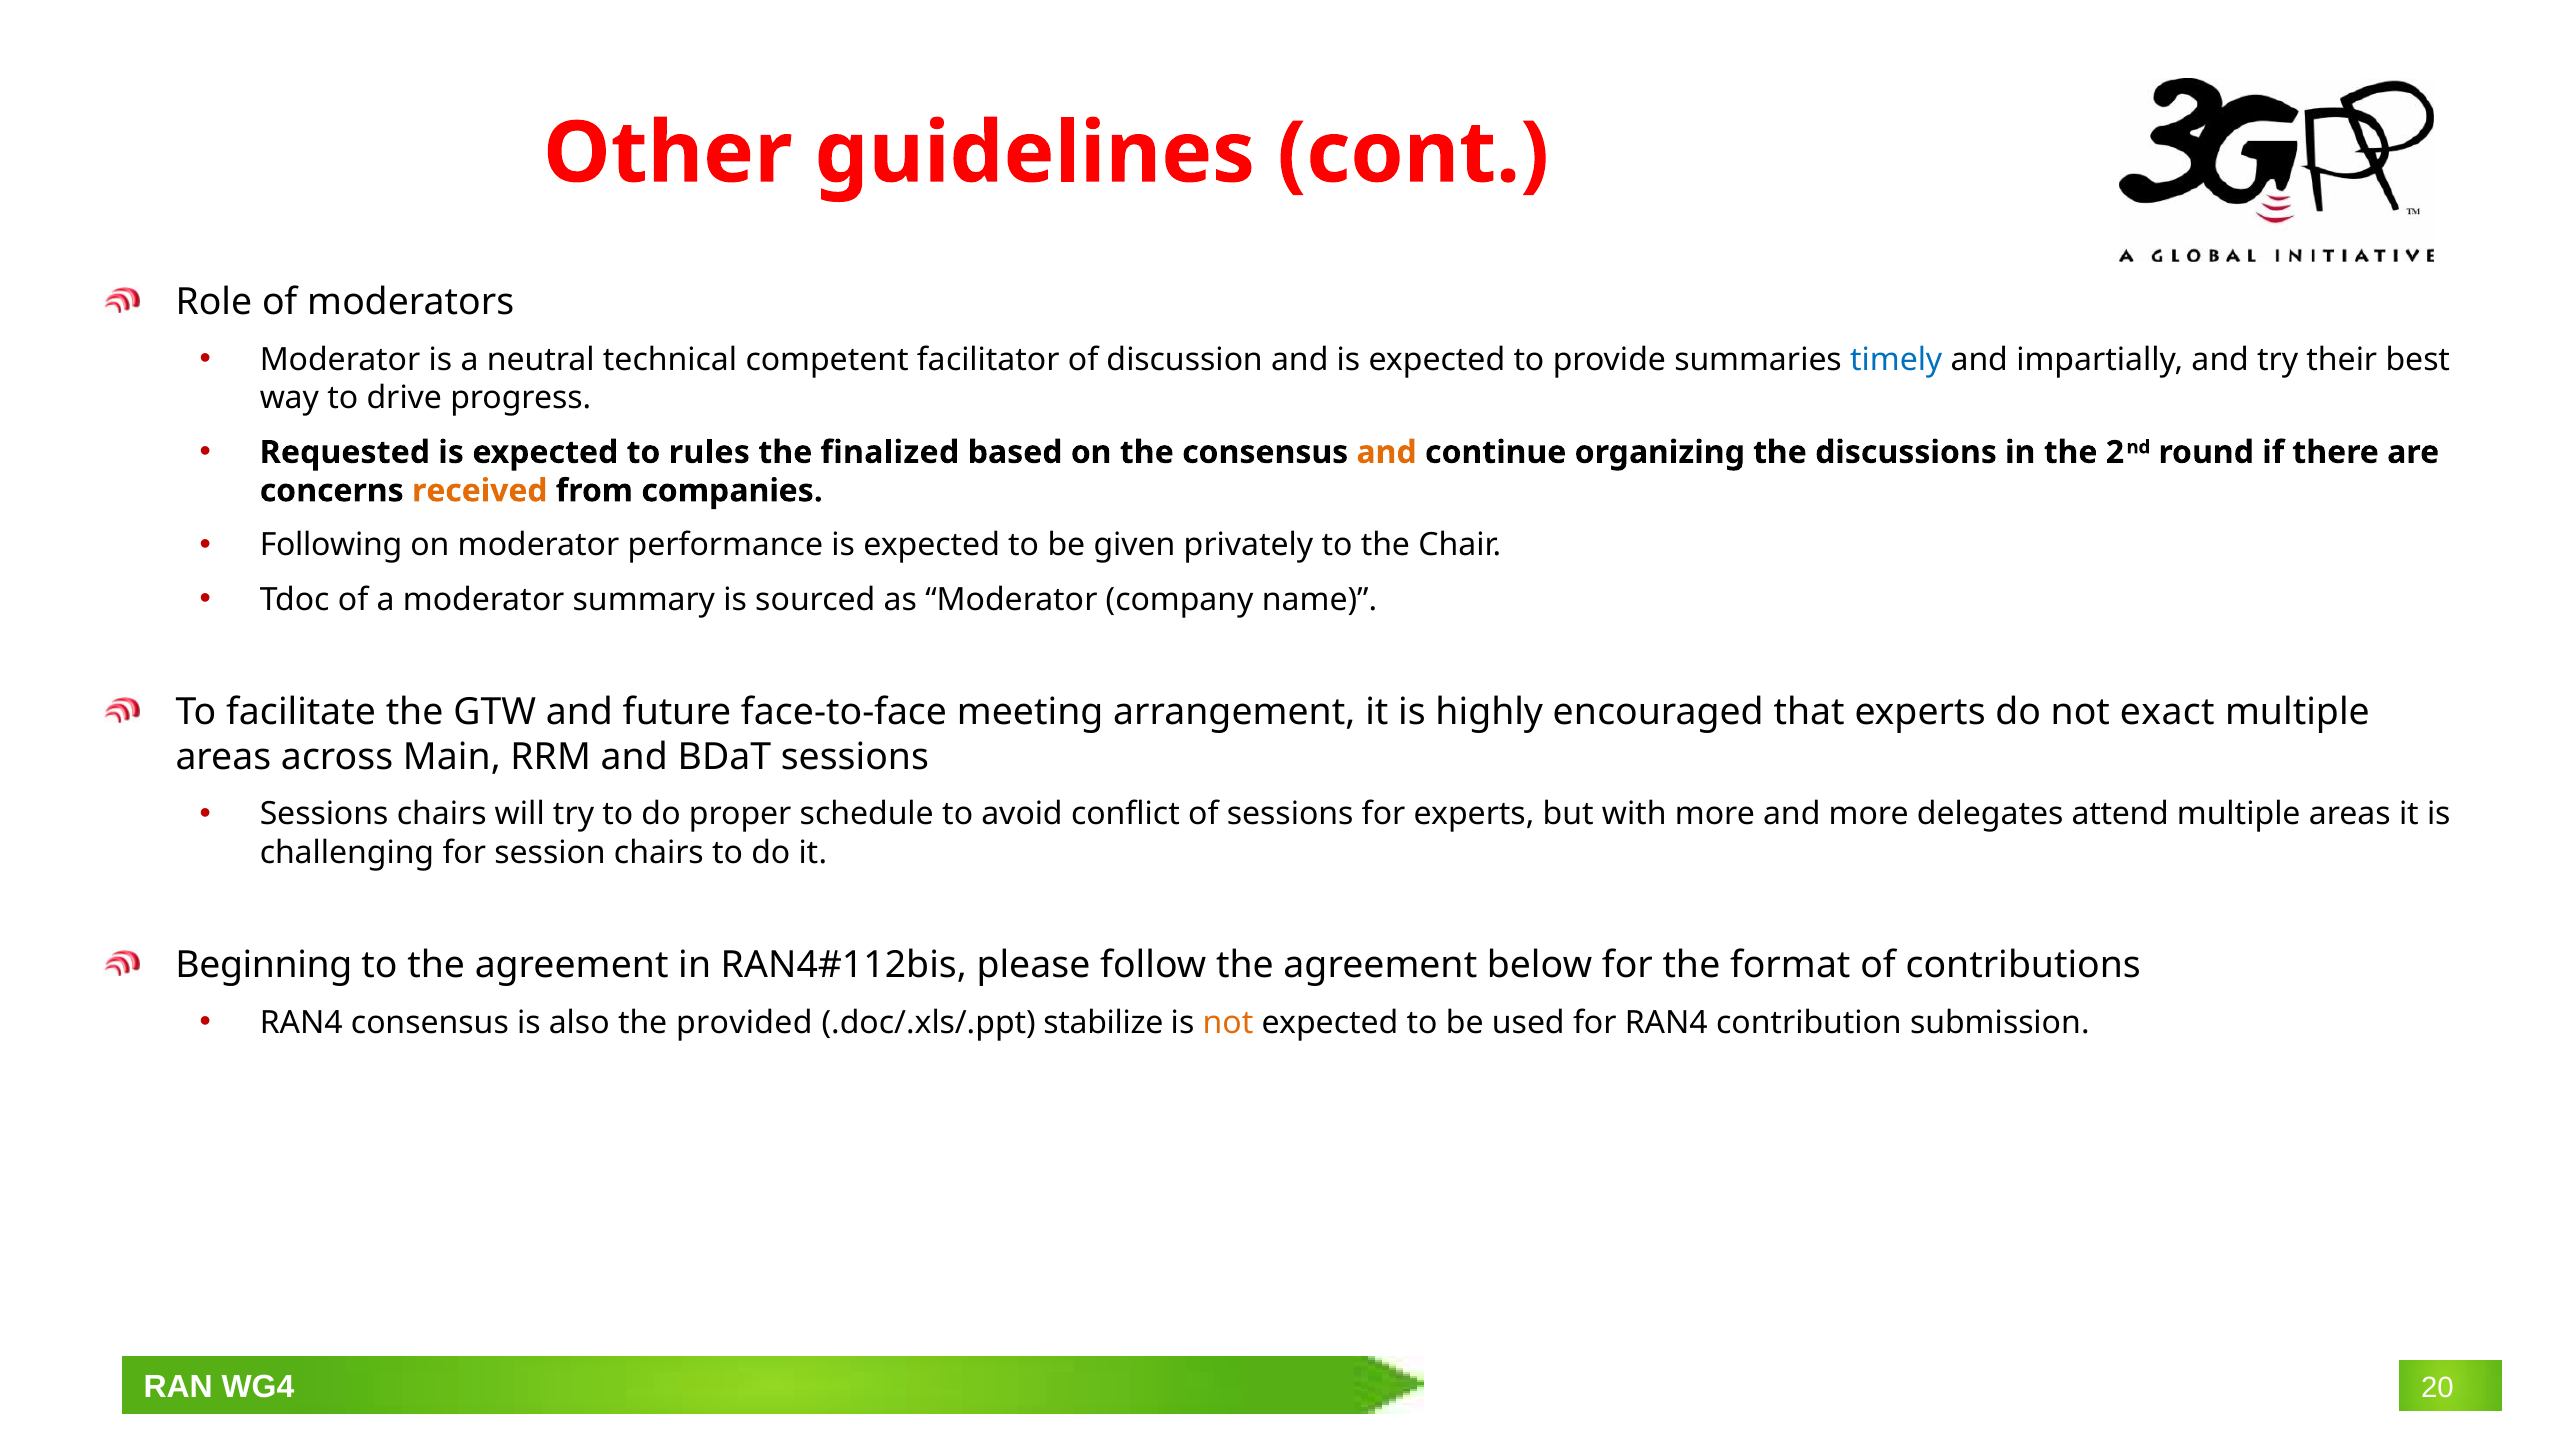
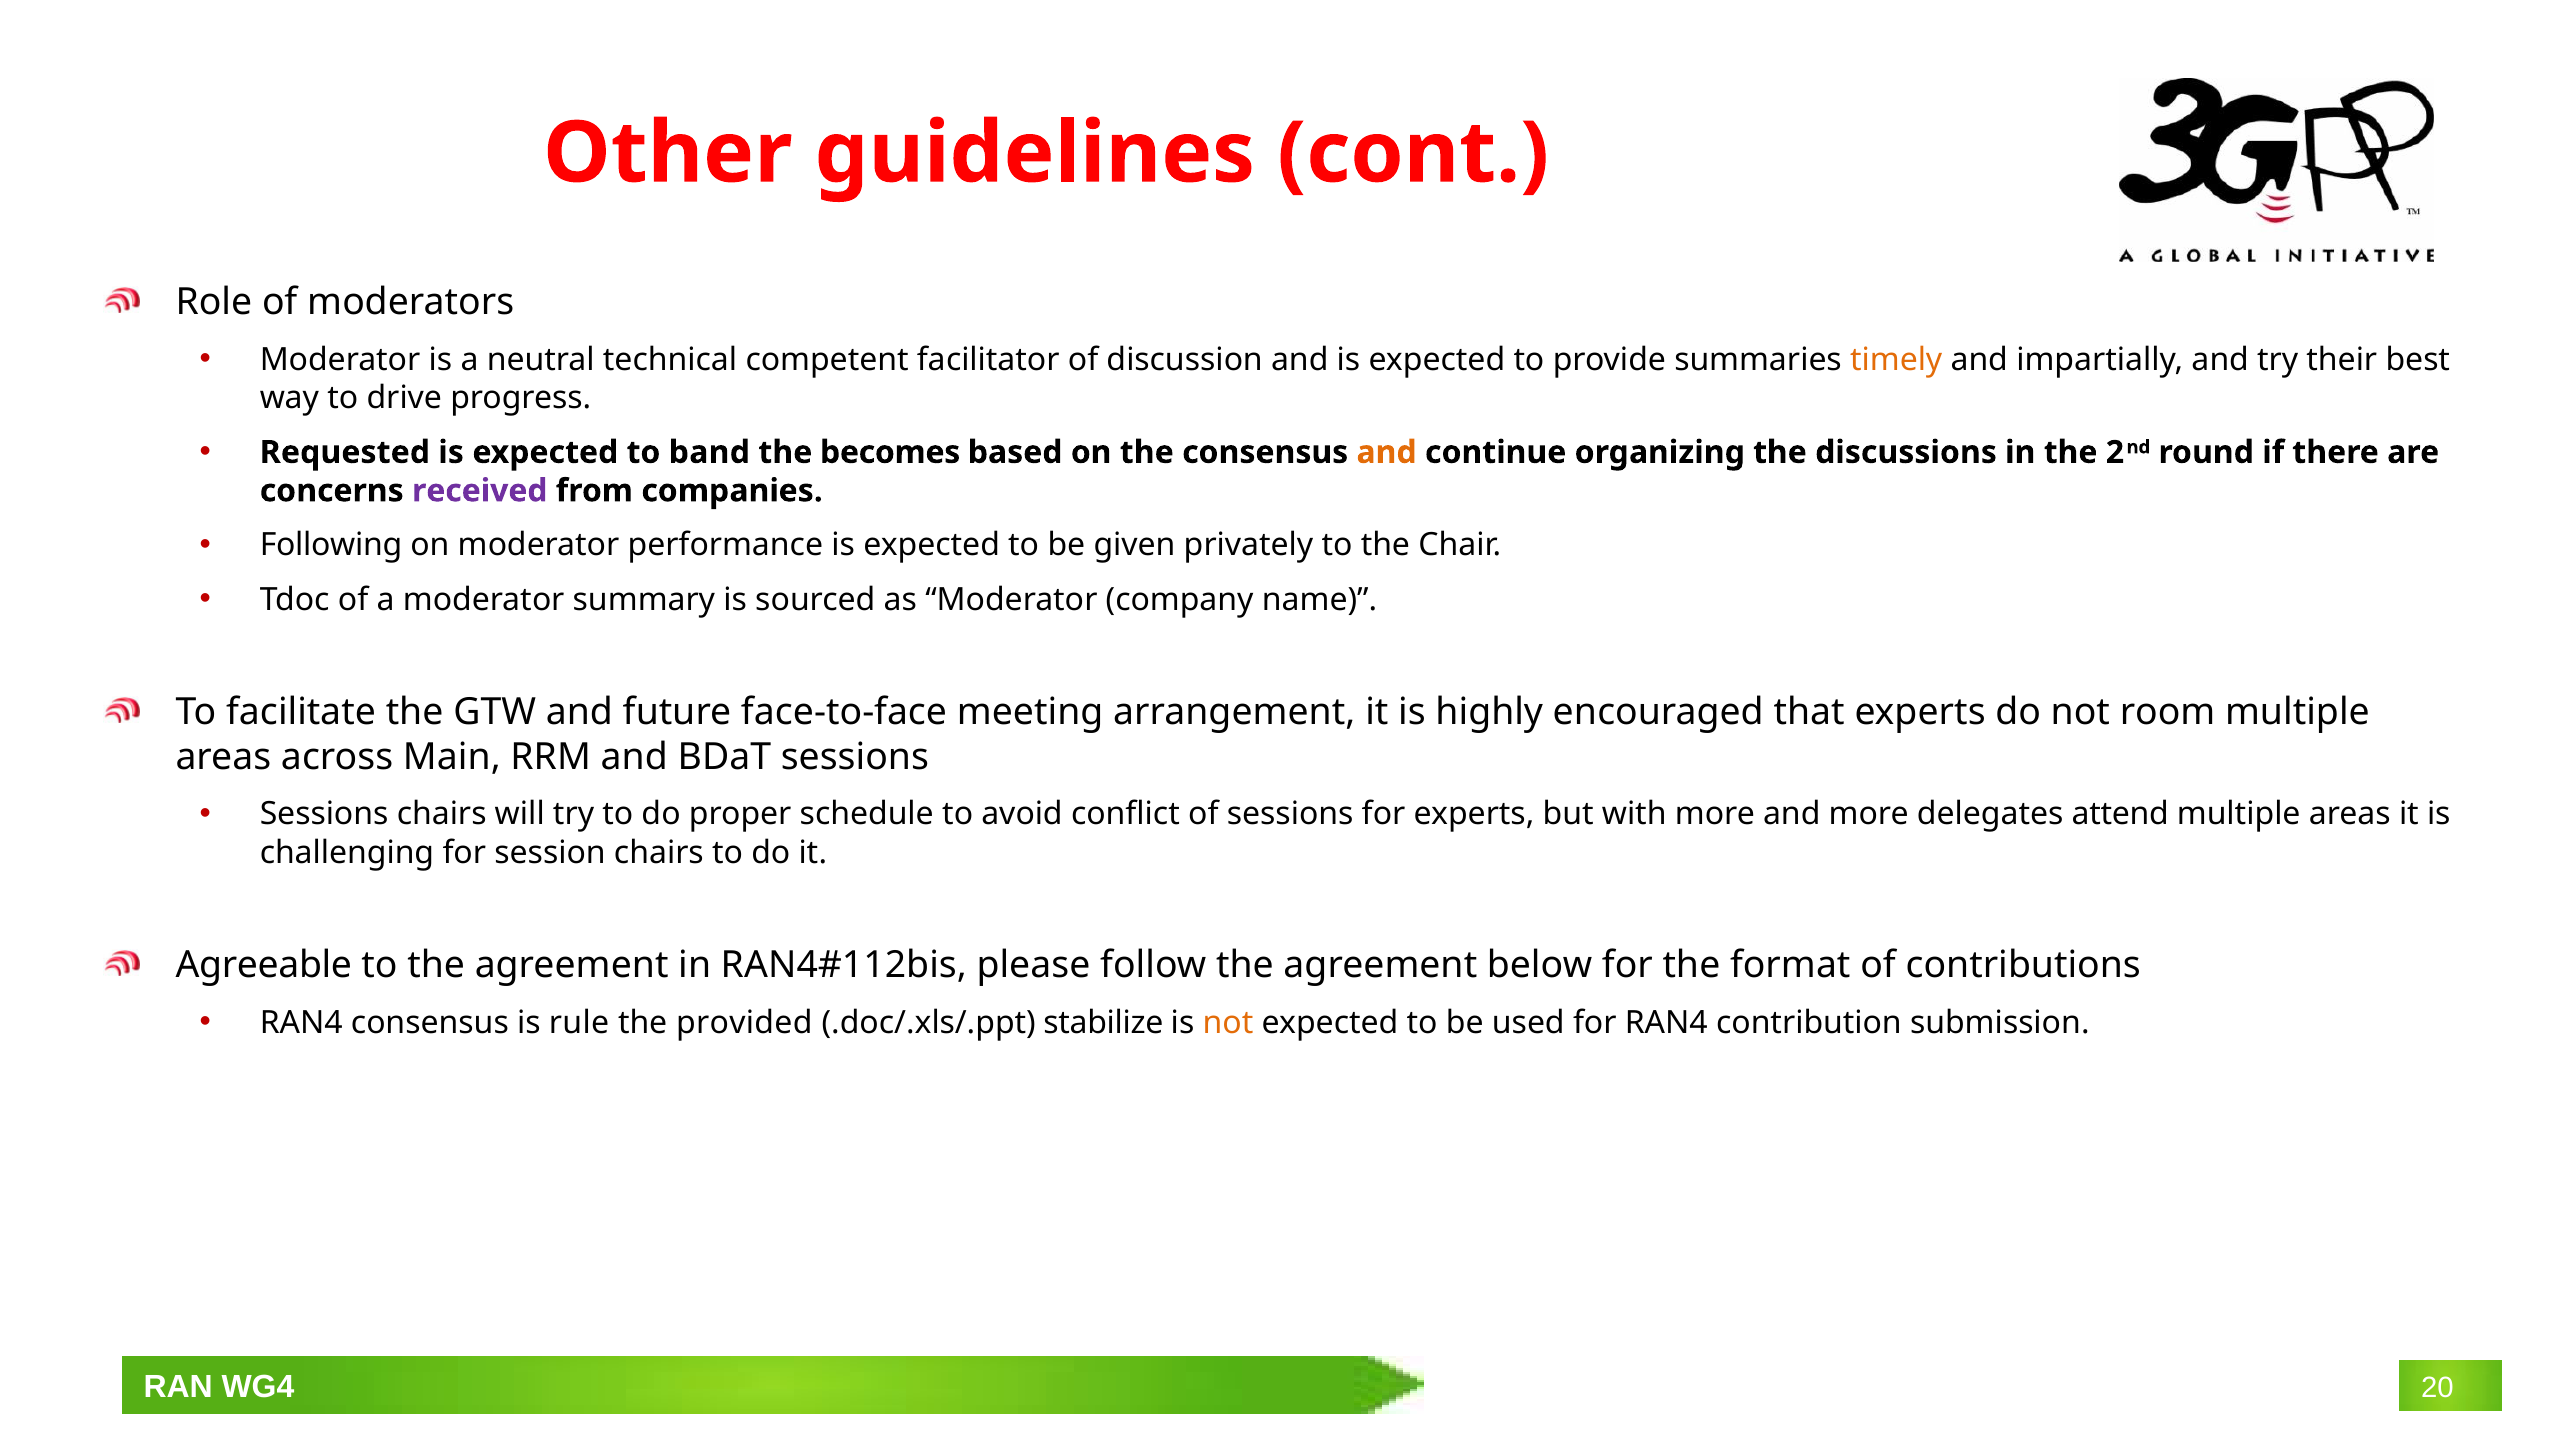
timely colour: blue -> orange
rules: rules -> band
finalized: finalized -> becomes
received colour: orange -> purple
exact: exact -> room
Beginning: Beginning -> Agreeable
also: also -> rule
